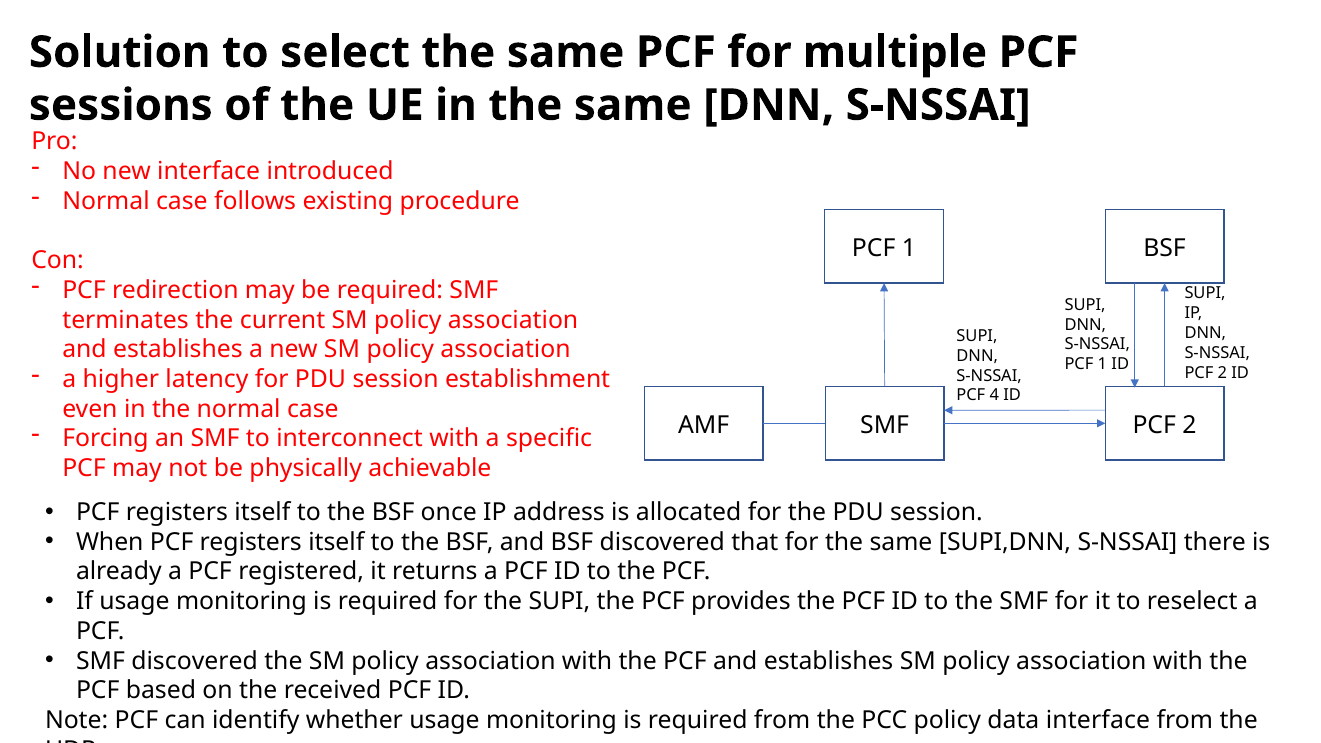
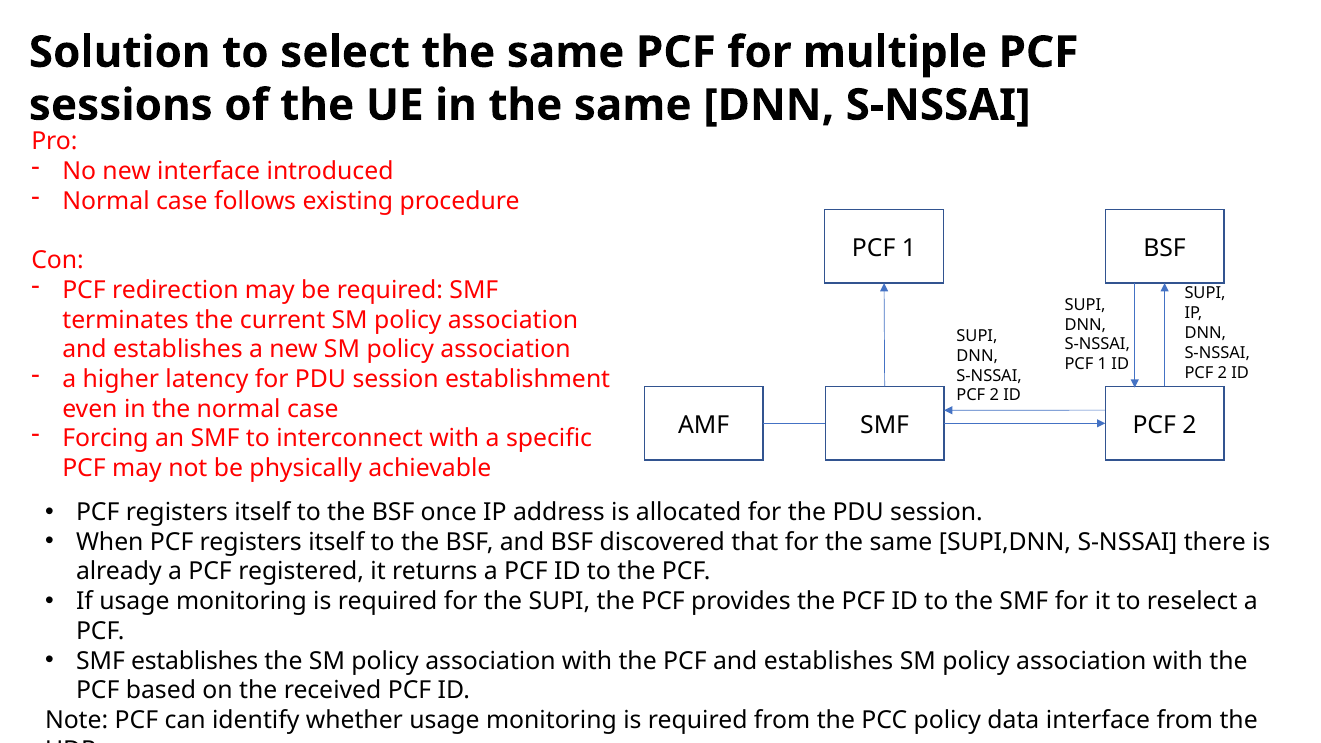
4 at (994, 395): 4 -> 2
SMF discovered: discovered -> establishes
